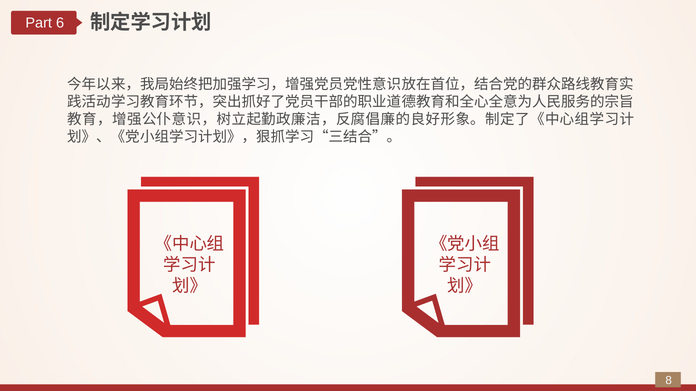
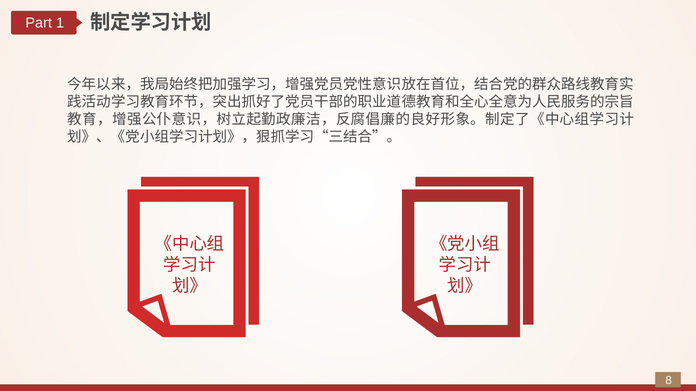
6: 6 -> 1
